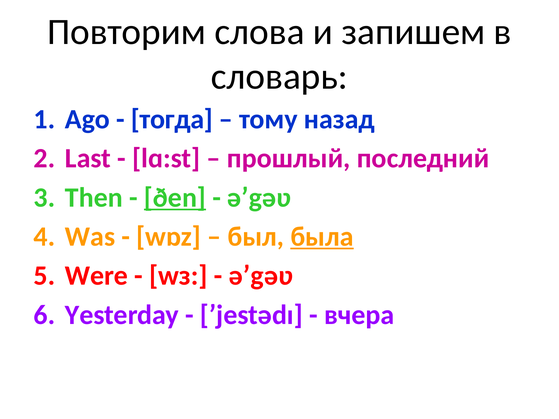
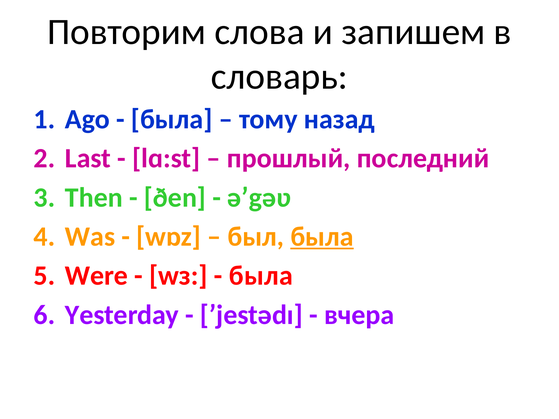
тогда at (172, 119): тогда -> была
ðen underline: present -> none
əʹgəʋ at (261, 276): əʹgəʋ -> была
